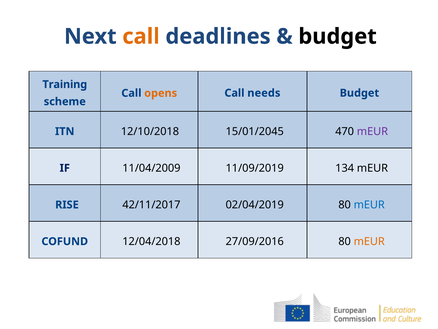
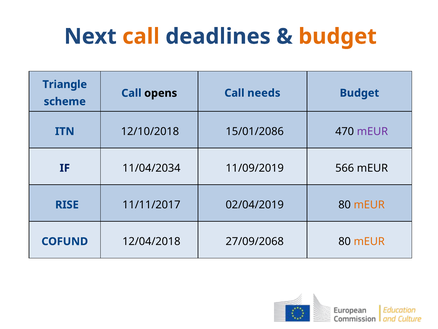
budget at (338, 36) colour: black -> orange
Training: Training -> Triangle
opens colour: orange -> black
15/01/2045: 15/01/2045 -> 15/01/2086
11/04/2009: 11/04/2009 -> 11/04/2034
134: 134 -> 566
42/11/2017: 42/11/2017 -> 11/11/2017
mEUR at (369, 204) colour: blue -> orange
27/09/2016: 27/09/2016 -> 27/09/2068
